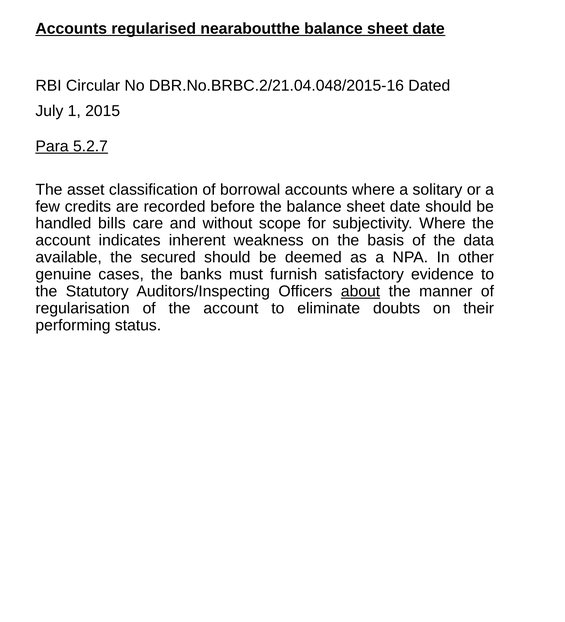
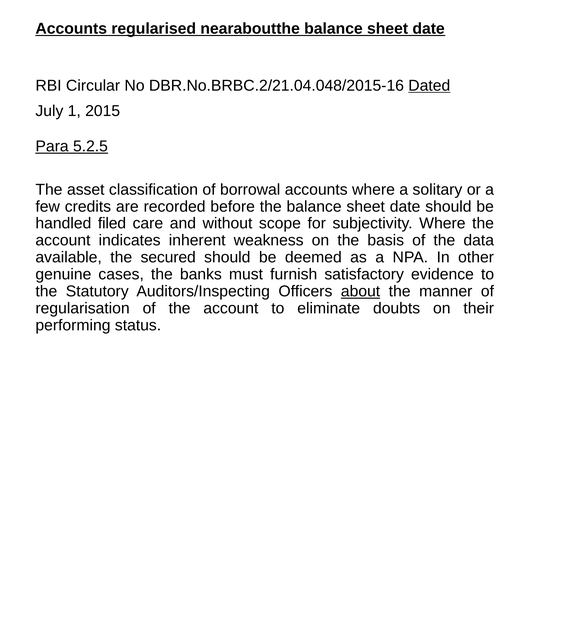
Dated underline: none -> present
5.2.7: 5.2.7 -> 5.2.5
bills: bills -> filed
